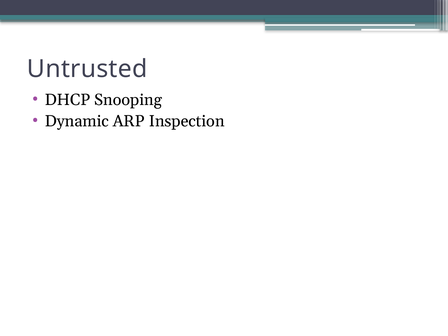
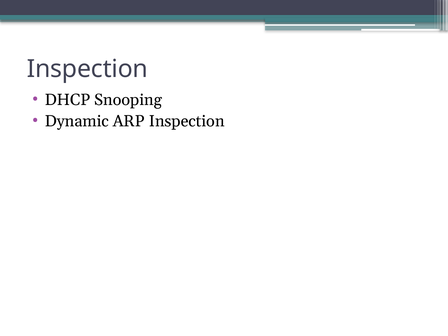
Untrusted at (87, 69): Untrusted -> Inspection
